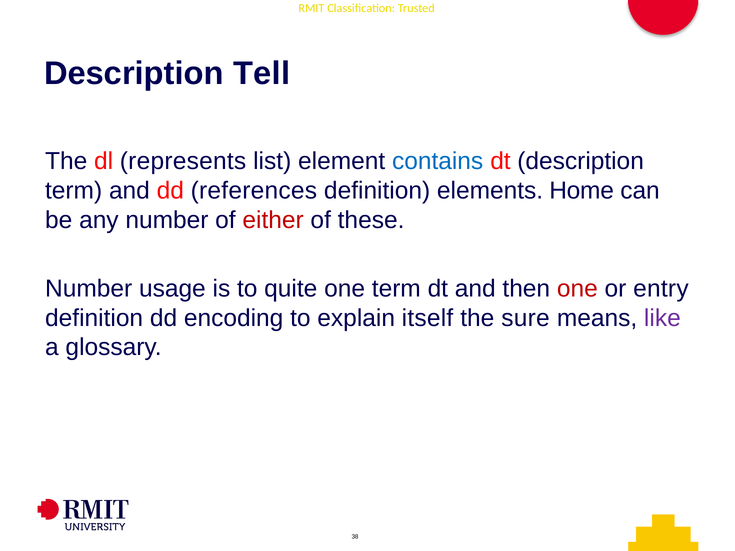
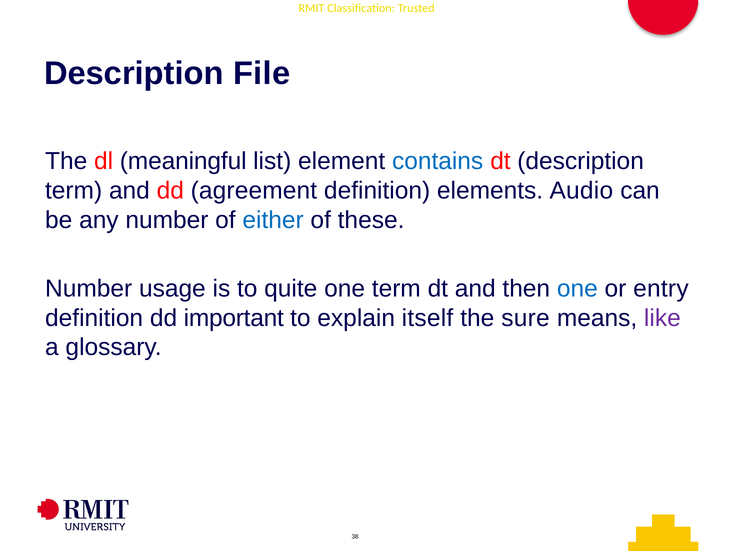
Tell: Tell -> File
represents: represents -> meaningful
references: references -> agreement
Home: Home -> Audio
either colour: red -> blue
one at (577, 289) colour: red -> blue
encoding: encoding -> important
